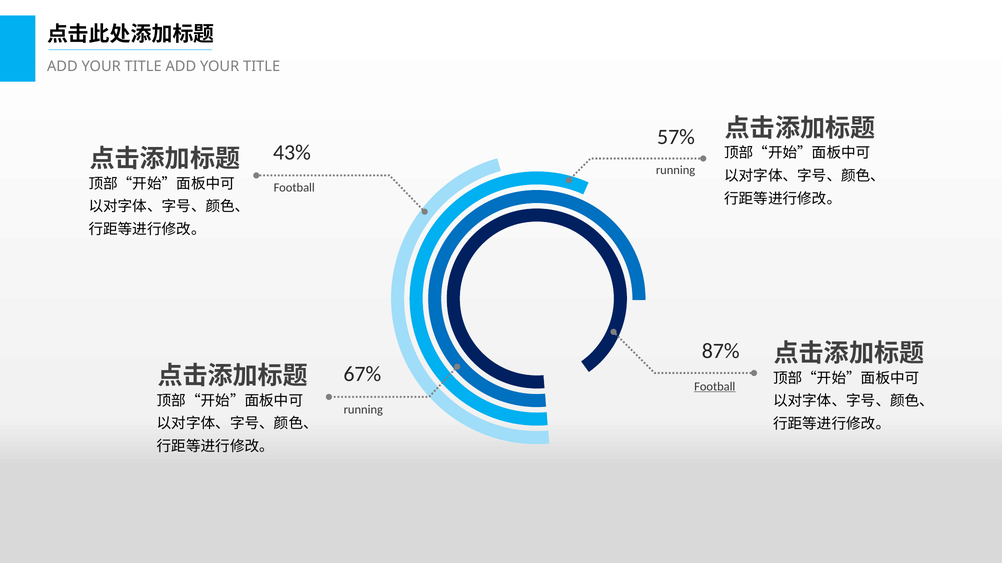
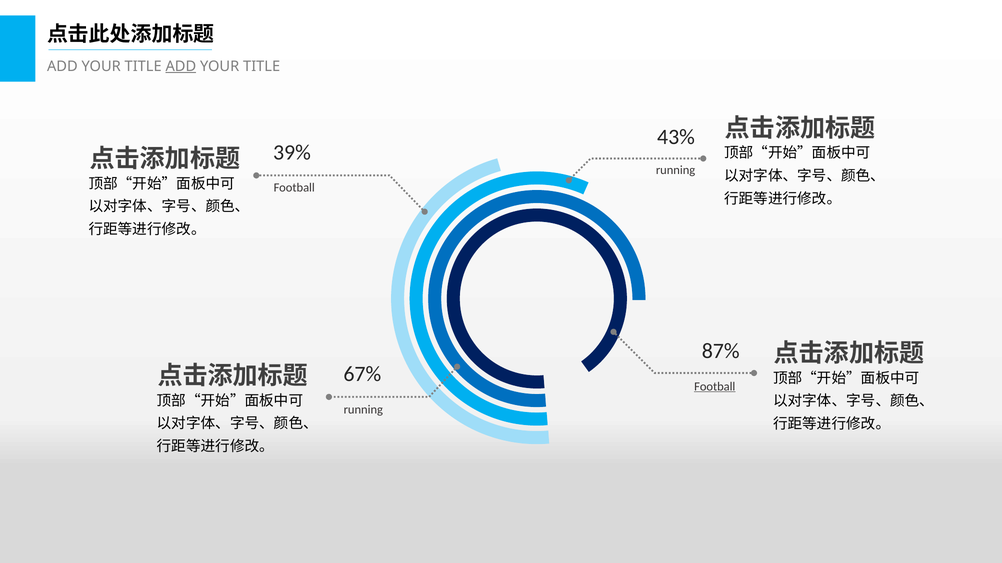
ADD at (181, 66) underline: none -> present
57%: 57% -> 43%
43%: 43% -> 39%
